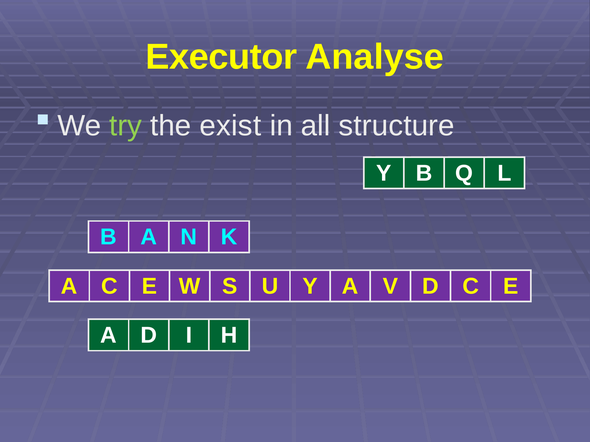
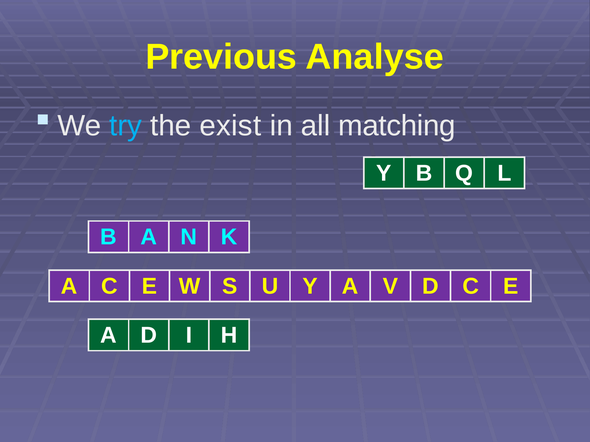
Executor: Executor -> Previous
try colour: light green -> light blue
structure: structure -> matching
